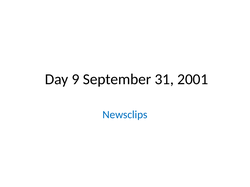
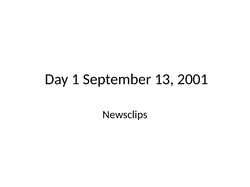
9: 9 -> 1
31: 31 -> 13
Newsclips colour: blue -> black
